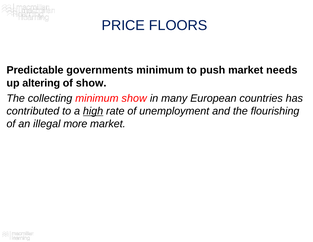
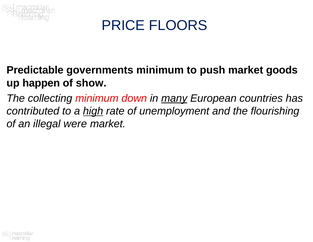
needs: needs -> goods
altering: altering -> happen
minimum show: show -> down
many underline: none -> present
more: more -> were
